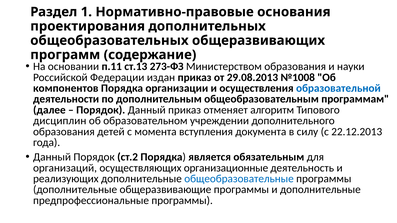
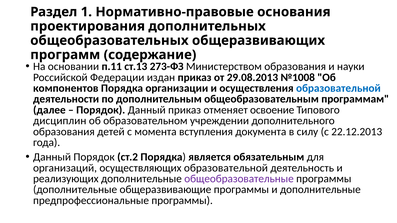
алгоритм: алгоритм -> освоение
осуществляющих организационные: организационные -> образовательной
общеобразовательные colour: blue -> purple
